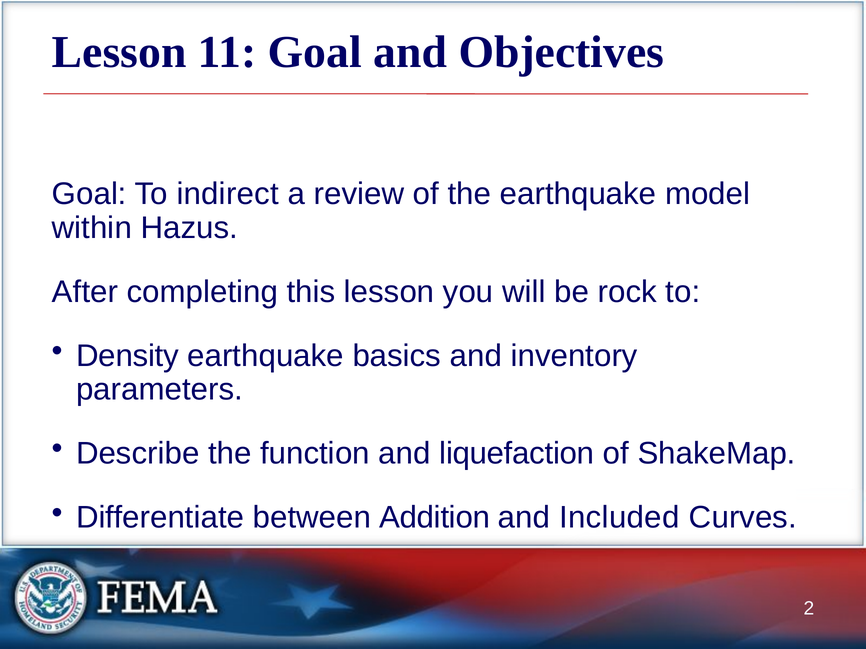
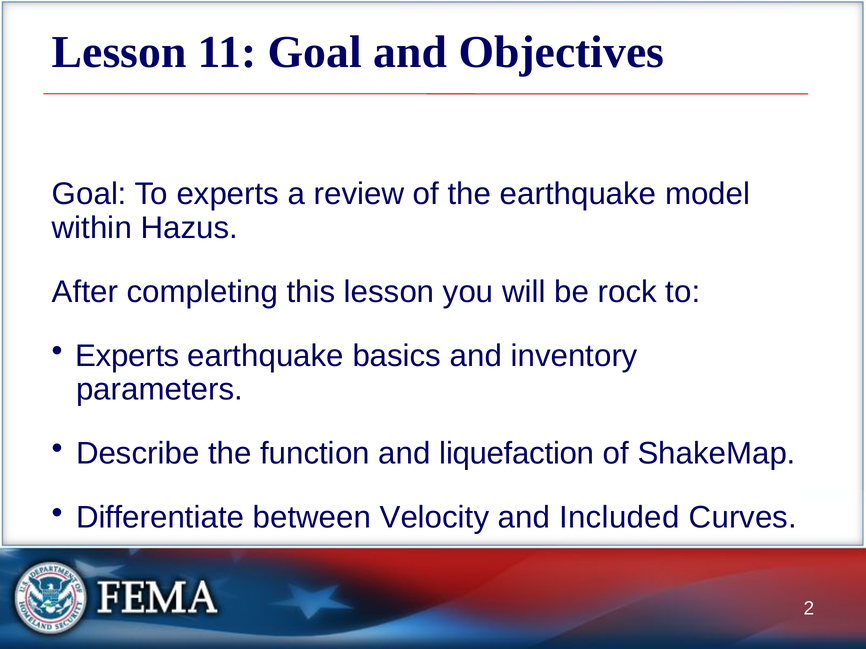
To indirect: indirect -> experts
Density at (127, 356): Density -> Experts
Addition: Addition -> Velocity
